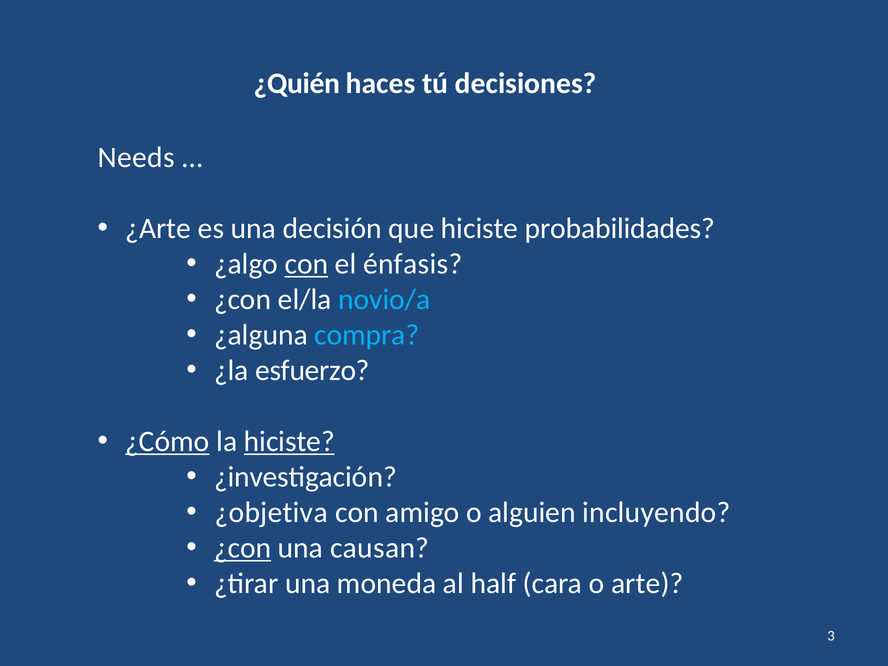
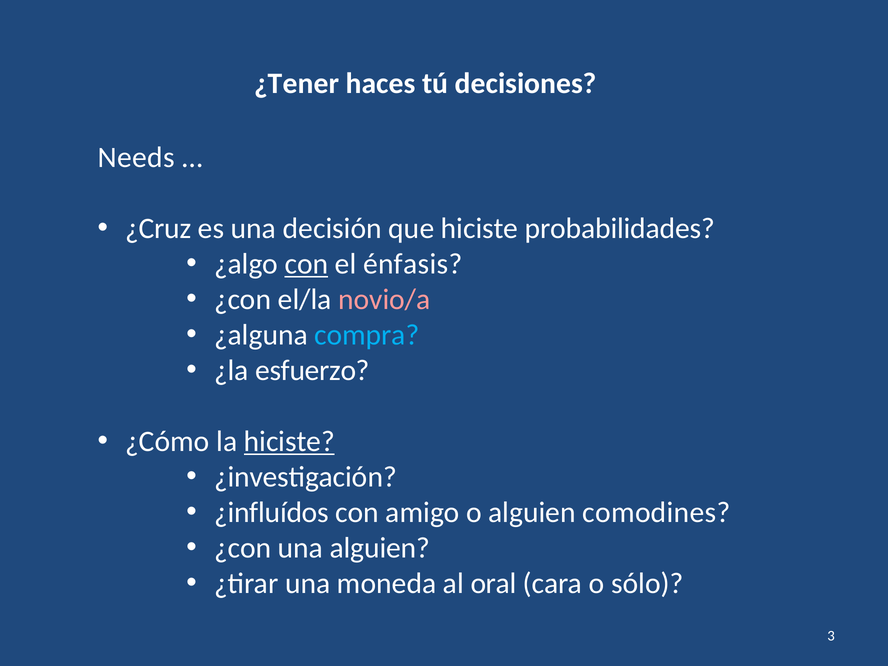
¿Quién: ¿Quién -> ¿Tener
¿Arte: ¿Arte -> ¿Cruz
novio/a colour: light blue -> pink
¿Cómo underline: present -> none
¿objetiva: ¿objetiva -> ¿influídos
incluyendo: incluyendo -> comodines
¿con at (243, 548) underline: present -> none
una causan: causan -> alguien
half: half -> oral
arte: arte -> sólo
